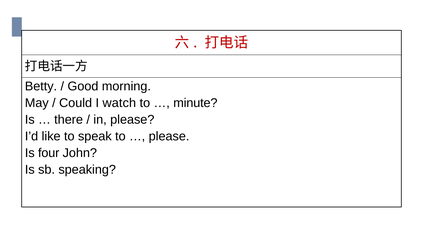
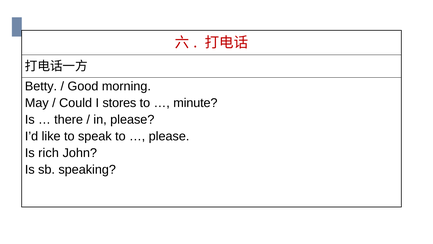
watch: watch -> stores
four: four -> rich
